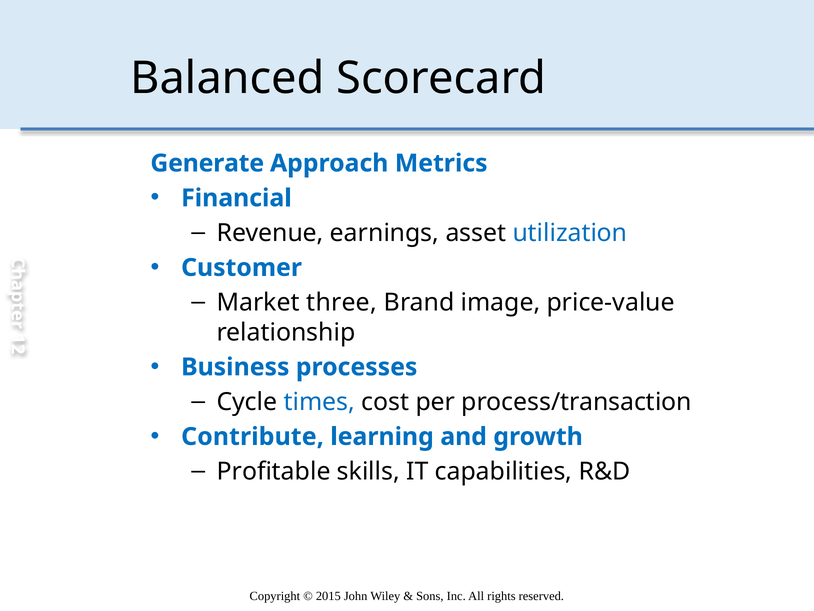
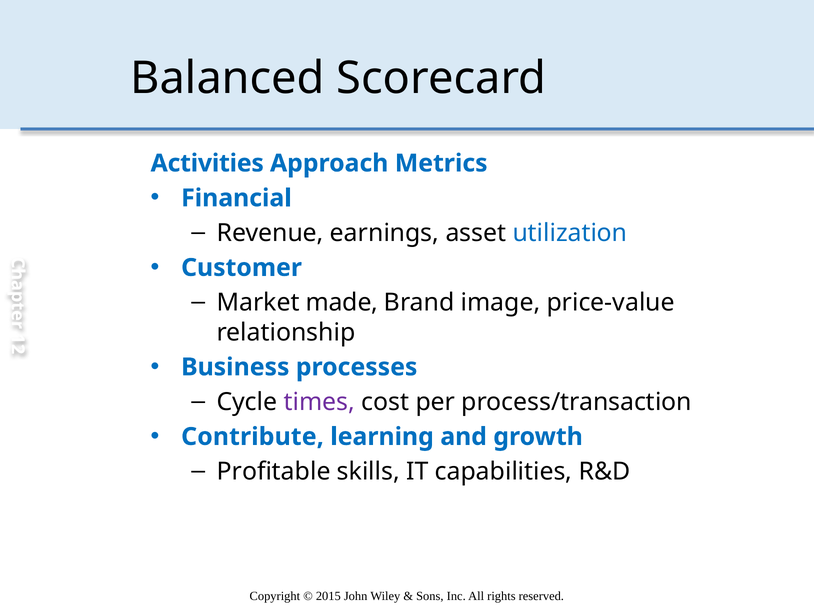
Generate: Generate -> Activities
three: three -> made
times colour: blue -> purple
